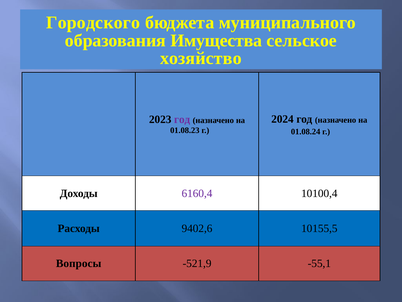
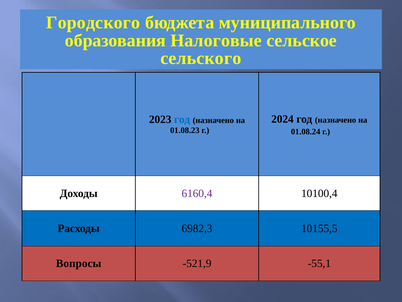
Имущества: Имущества -> Налоговые
хозяйство: хозяйство -> сельского
год at (182, 119) colour: purple -> blue
9402,6: 9402,6 -> 6982,3
